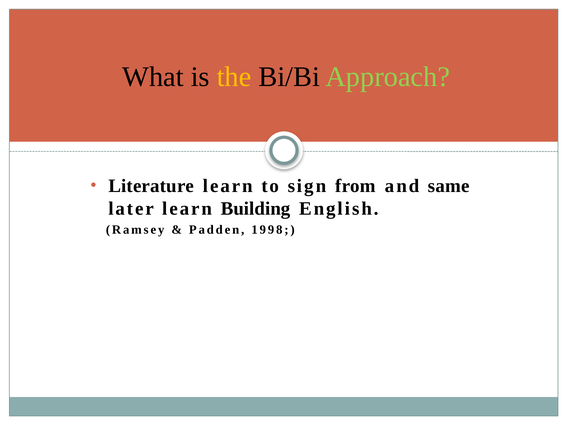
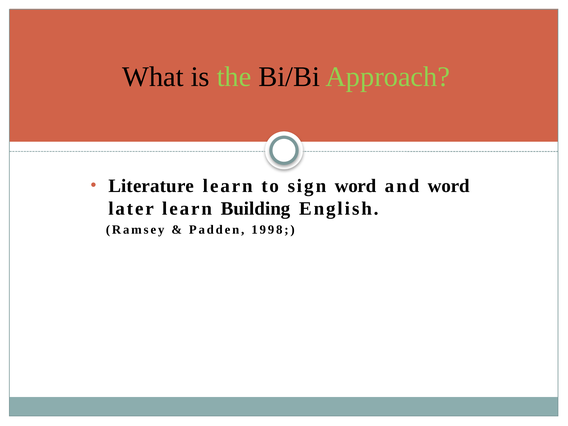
the colour: yellow -> light green
sign from: from -> word
and same: same -> word
